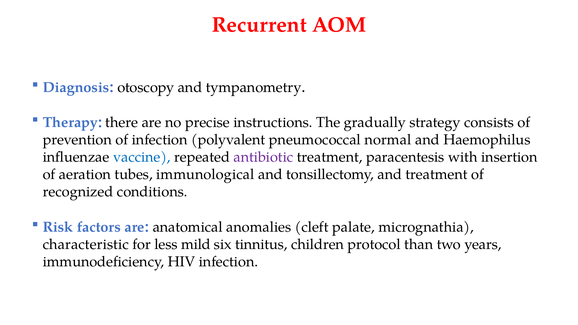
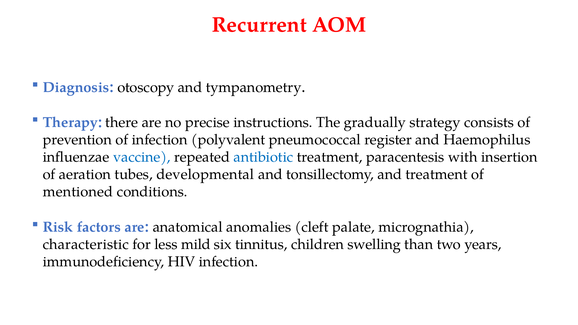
normal: normal -> register
antibiotic colour: purple -> blue
immunological: immunological -> developmental
recognized: recognized -> mentioned
protocol: protocol -> swelling
